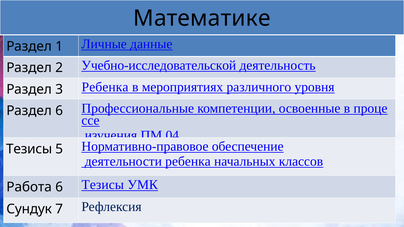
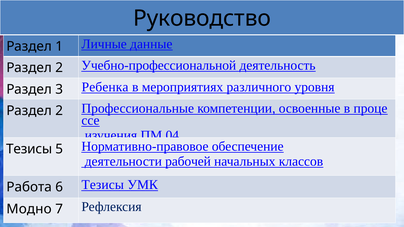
Математике: Математике -> Руководство
Учебно-исследовательской: Учебно-исследовательской -> Учебно-профессиональной
6 at (59, 111): 6 -> 2
деятельности ребенка: ребенка -> рабочей
Сундук: Сундук -> Модно
